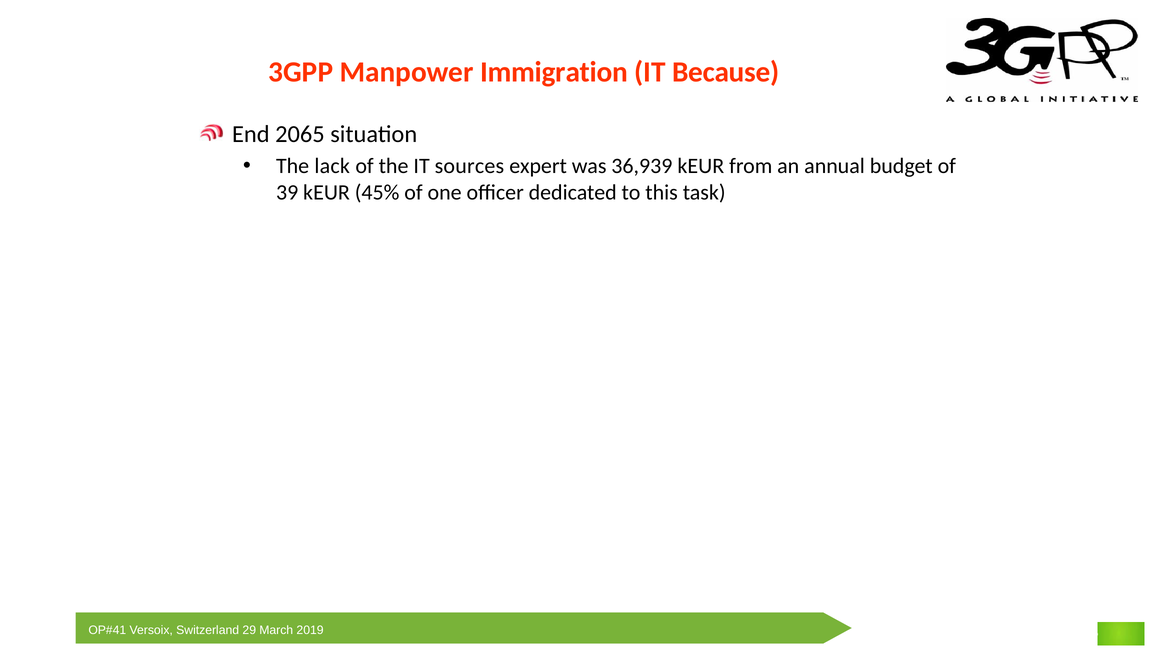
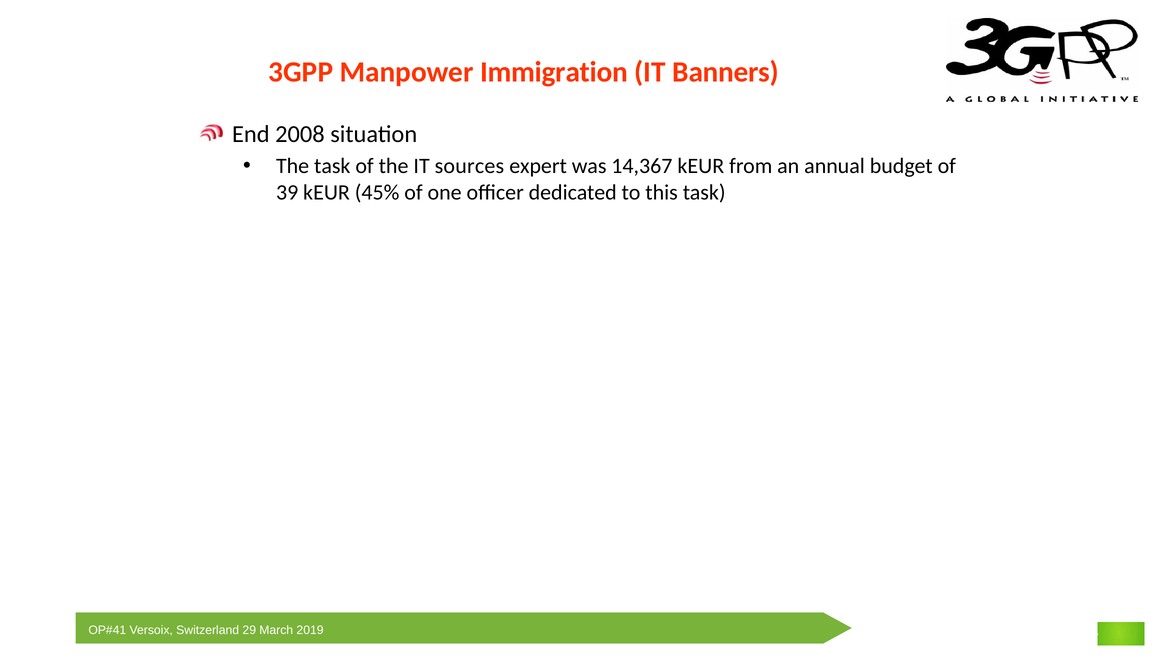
Because: Because -> Banners
2065: 2065 -> 2008
The lack: lack -> task
36,939: 36,939 -> 14,367
